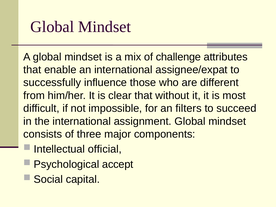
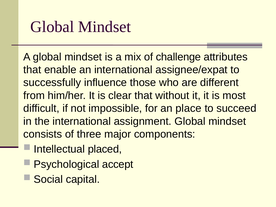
filters: filters -> place
official: official -> placed
